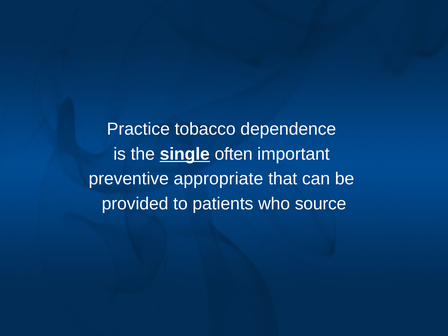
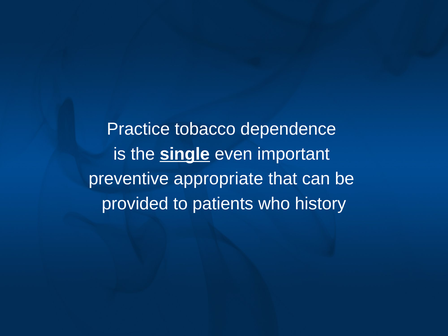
often: often -> even
source: source -> history
